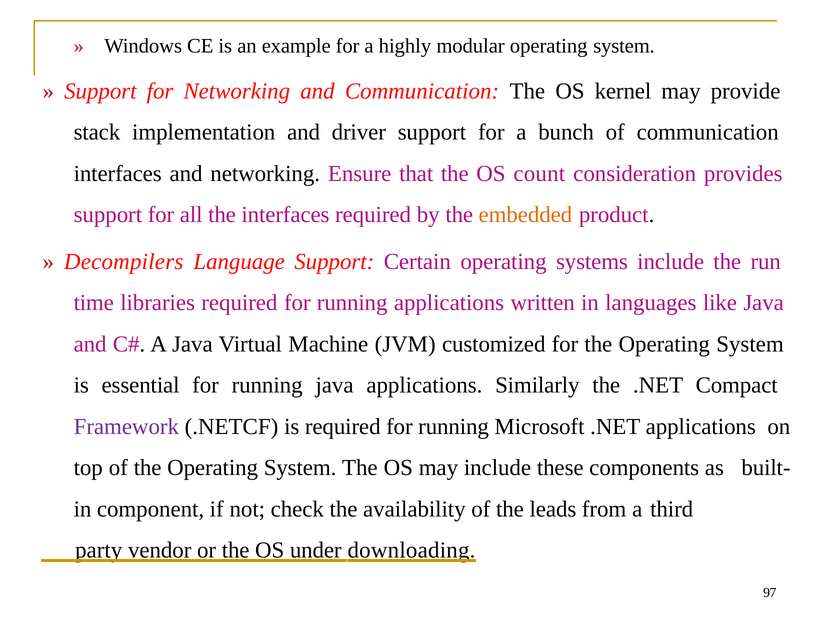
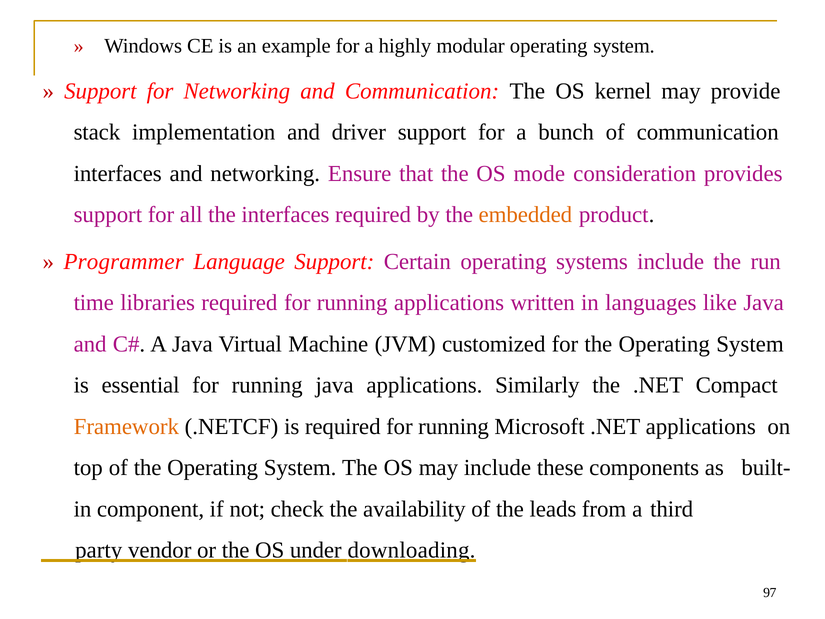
count: count -> mode
Decompilers: Decompilers -> Programmer
Framework colour: purple -> orange
